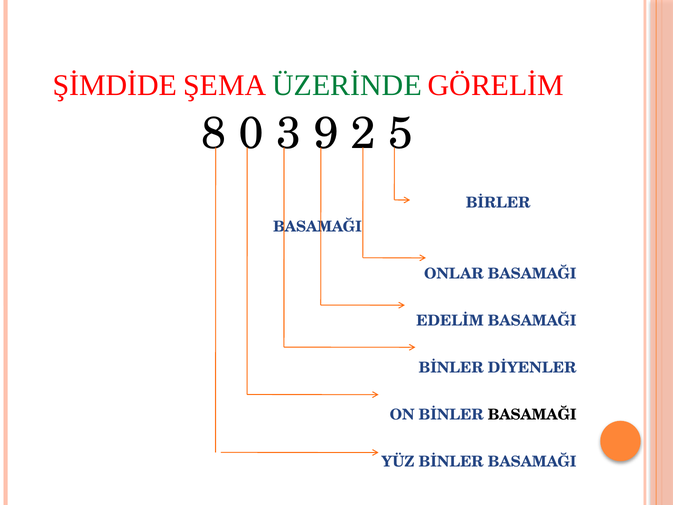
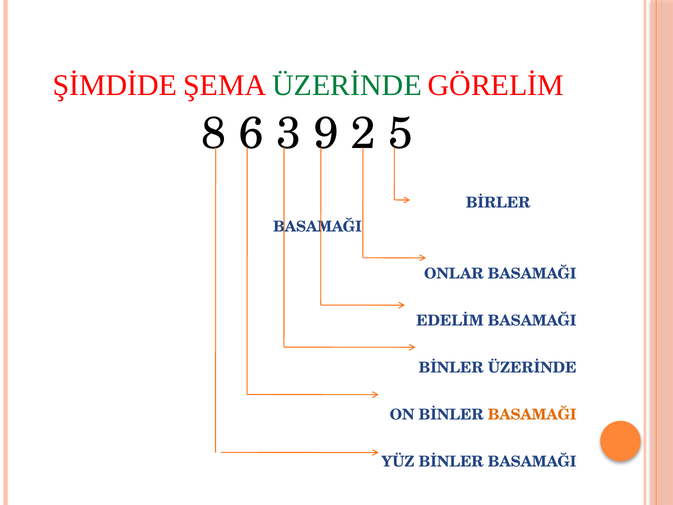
0: 0 -> 6
BİNLER DİYENLER: DİYENLER -> ÜZERİNDE
BASAMAĞI at (532, 415) colour: black -> orange
